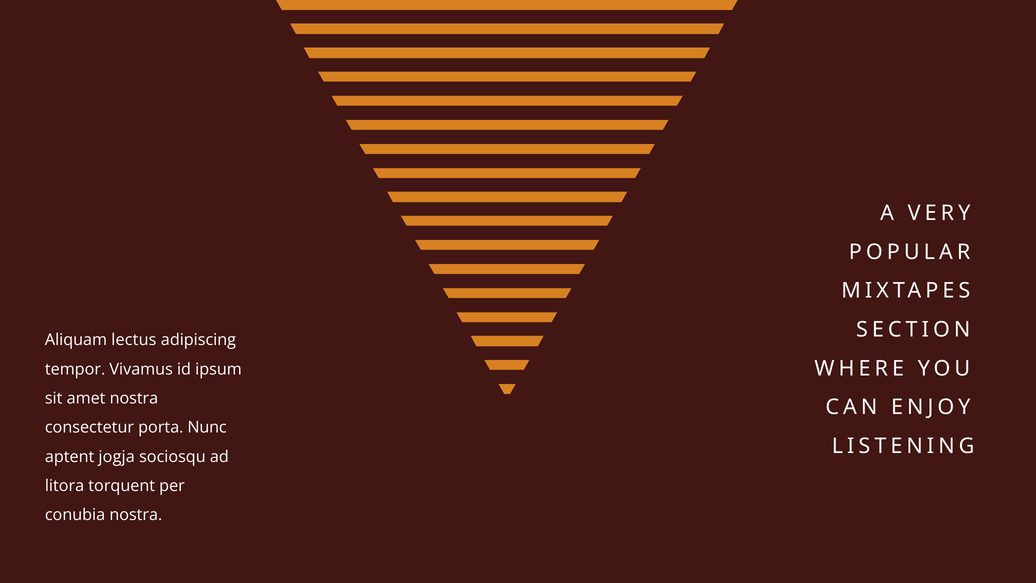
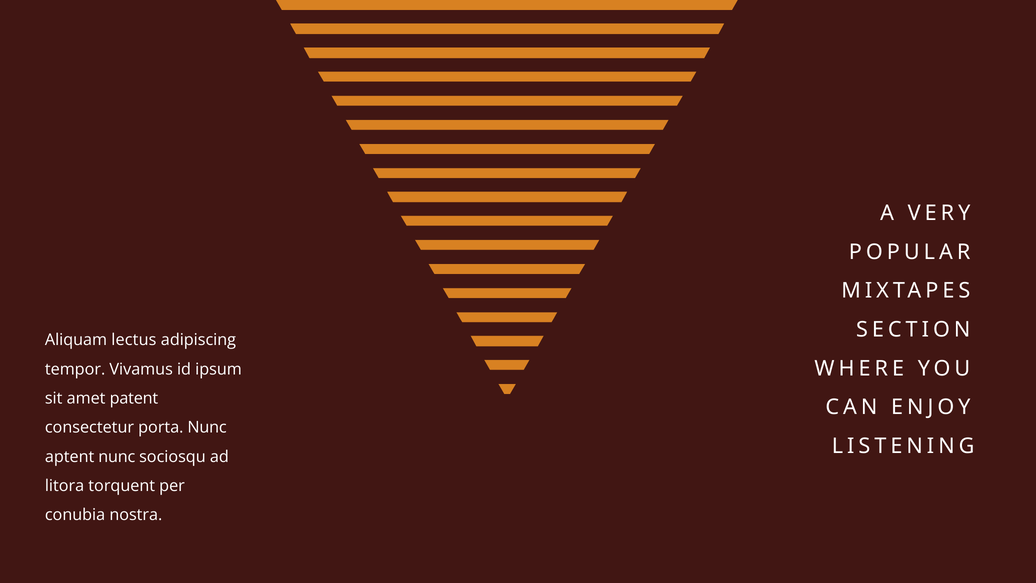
amet nostra: nostra -> patent
aptent jogja: jogja -> nunc
